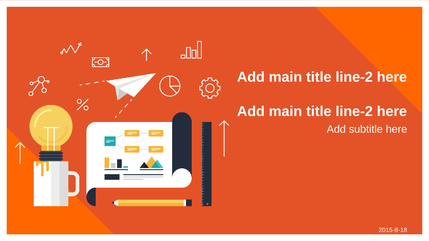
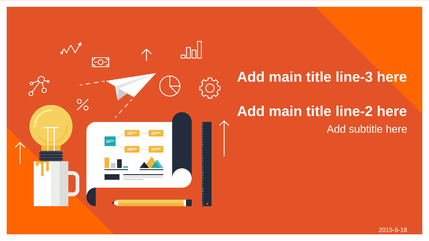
line-2 at (354, 77): line-2 -> line-3
